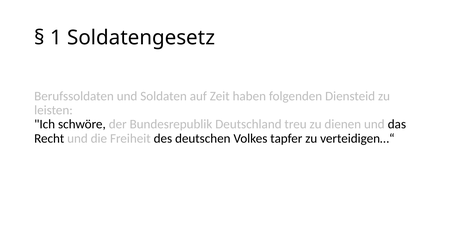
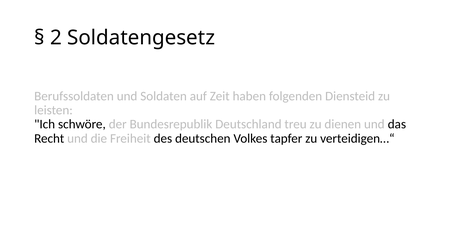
1: 1 -> 2
